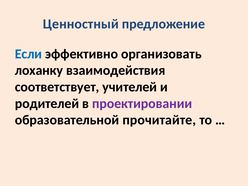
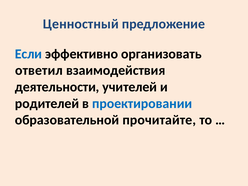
лоханку: лоханку -> ответил
соответствует: соответствует -> деятельности
проектировании colour: purple -> blue
